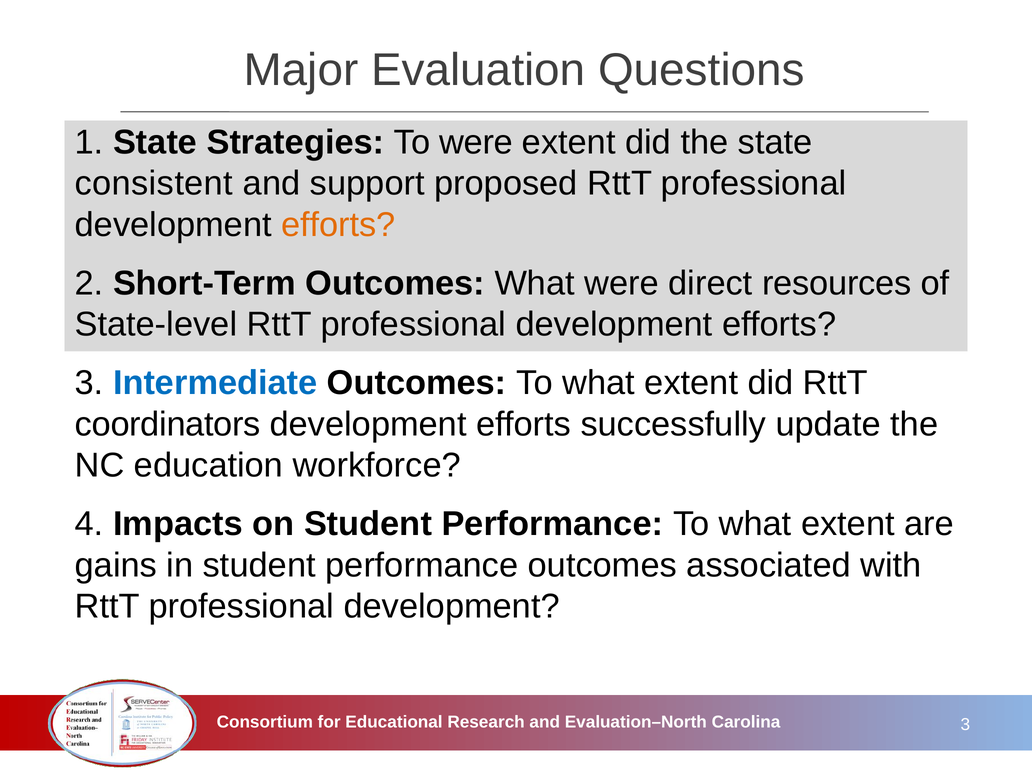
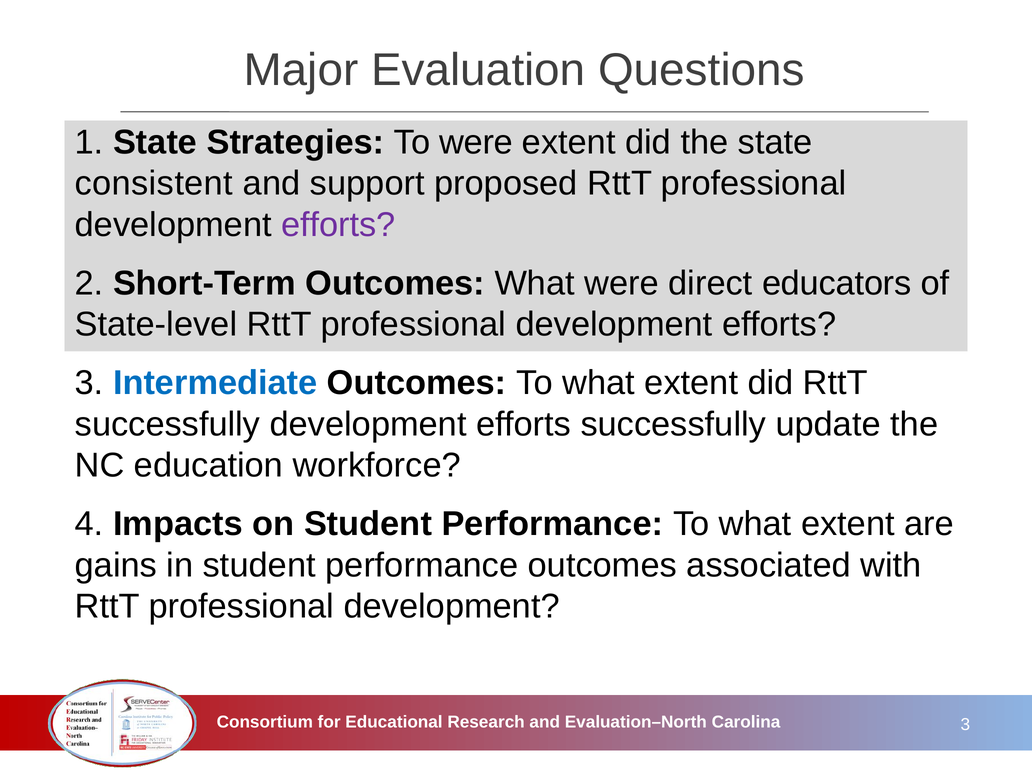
efforts at (338, 225) colour: orange -> purple
resources: resources -> educators
coordinators at (168, 424): coordinators -> successfully
